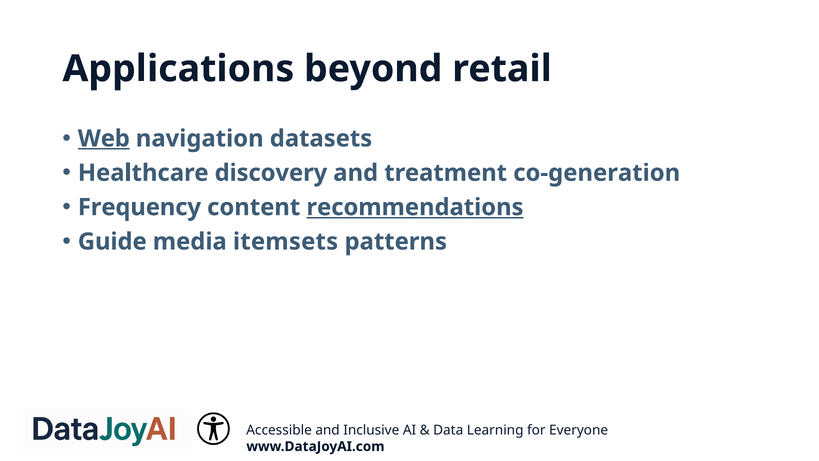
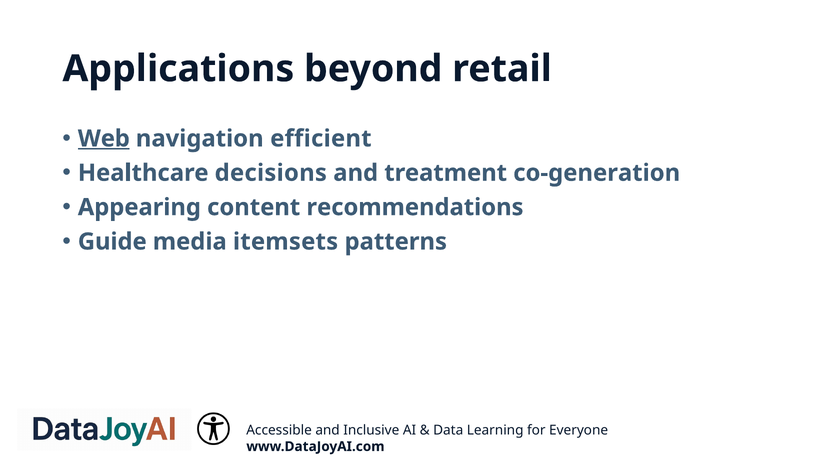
datasets: datasets -> efficient
discovery: discovery -> decisions
Frequency: Frequency -> Appearing
recommendations underline: present -> none
